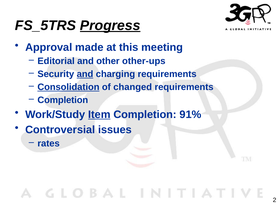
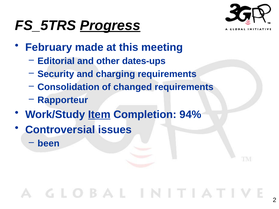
Approval: Approval -> February
other-ups: other-ups -> dates-ups
and at (85, 74) underline: present -> none
Consolidation underline: present -> none
Completion at (63, 100): Completion -> Rapporteur
91%: 91% -> 94%
rates: rates -> been
